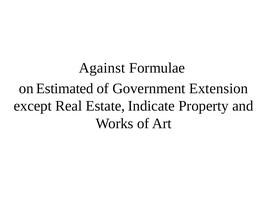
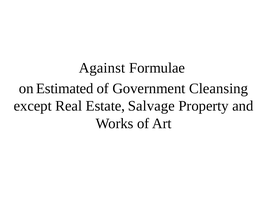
Extension: Extension -> Cleansing
Indicate: Indicate -> Salvage
